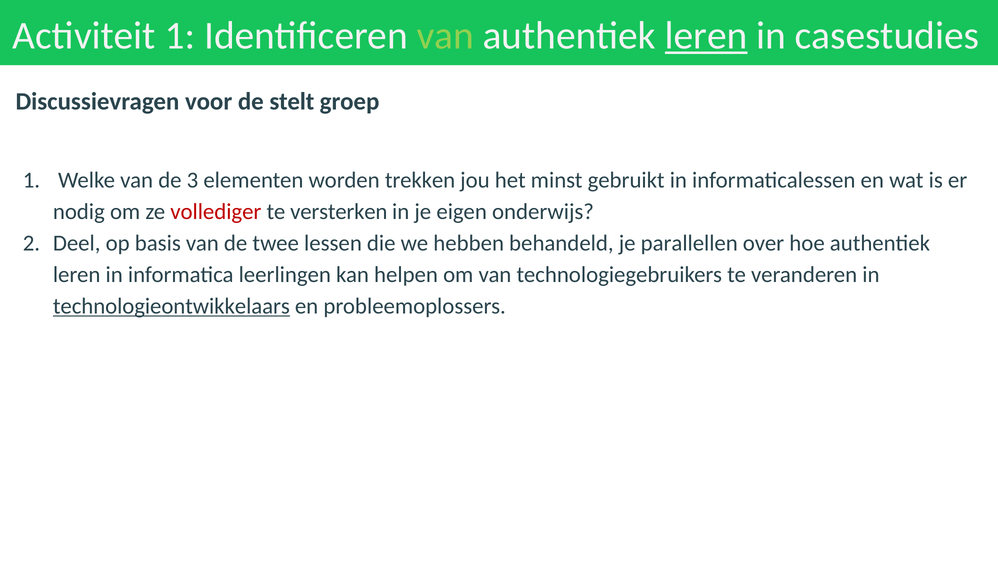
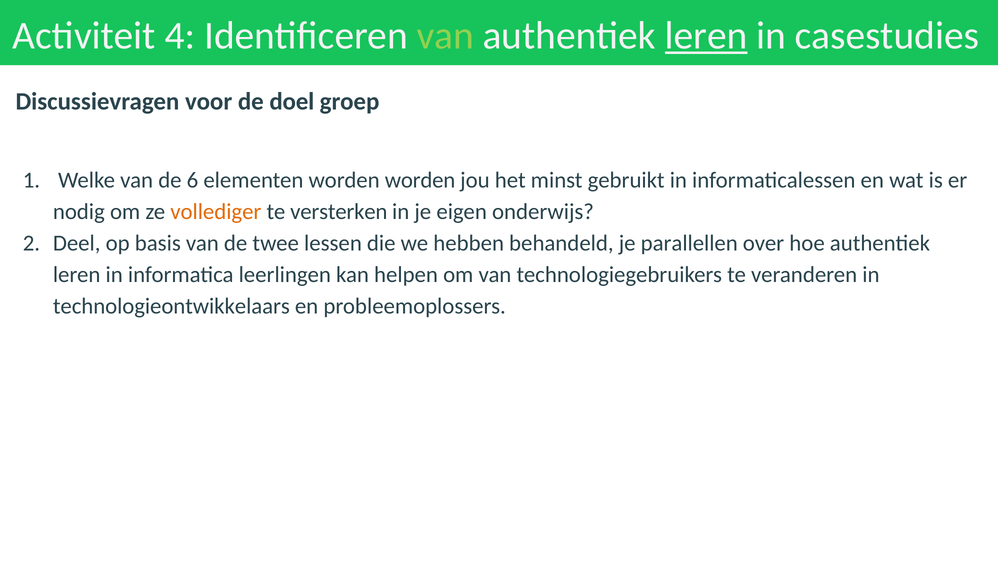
Activiteit 1: 1 -> 4
stelt: stelt -> doel
3: 3 -> 6
worden trekken: trekken -> worden
vollediger colour: red -> orange
technologieontwikkelaars underline: present -> none
